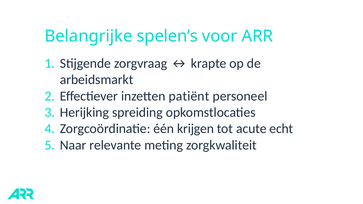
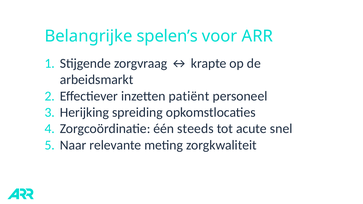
krijgen: krijgen -> steeds
echt: echt -> snel
